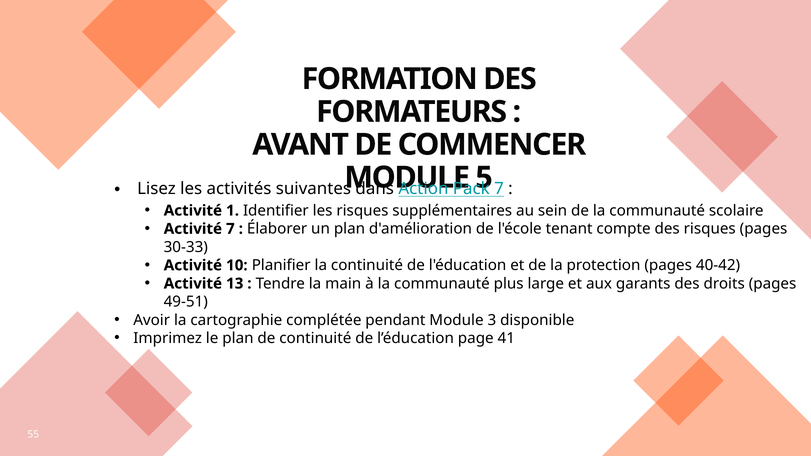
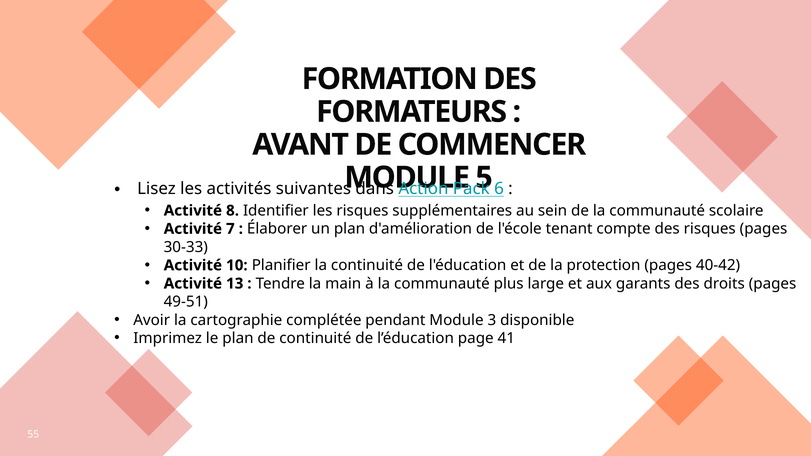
7 at (499, 189): 7 -> 6
1: 1 -> 8
